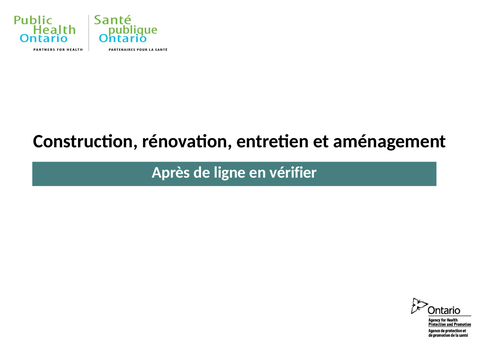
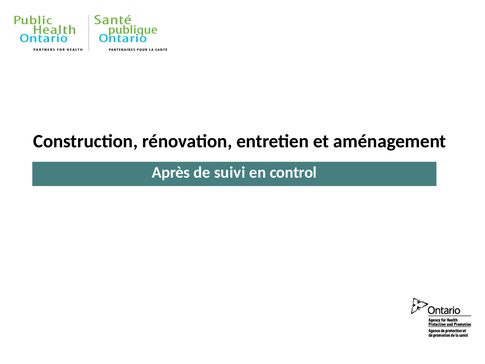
ligne: ligne -> suivi
vérifier: vérifier -> control
